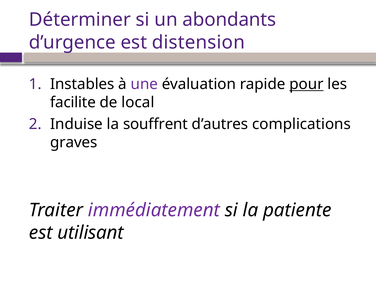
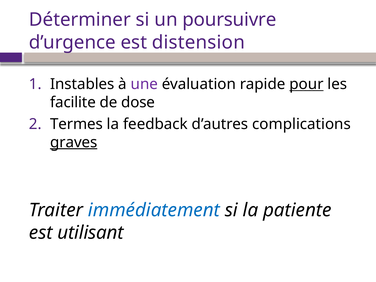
abondants: abondants -> poursuivre
local: local -> dose
Induise: Induise -> Termes
souffrent: souffrent -> feedback
graves underline: none -> present
immédiatement colour: purple -> blue
